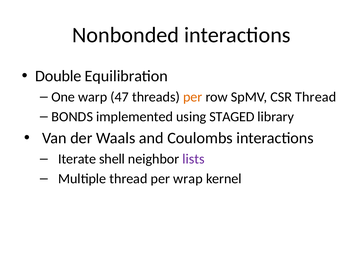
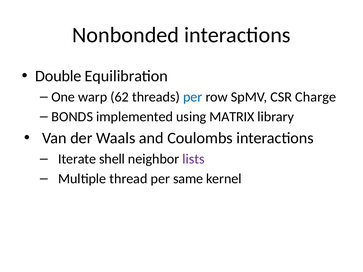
47: 47 -> 62
per at (193, 97) colour: orange -> blue
CSR Thread: Thread -> Charge
STAGED: STAGED -> MATRIX
wrap: wrap -> same
